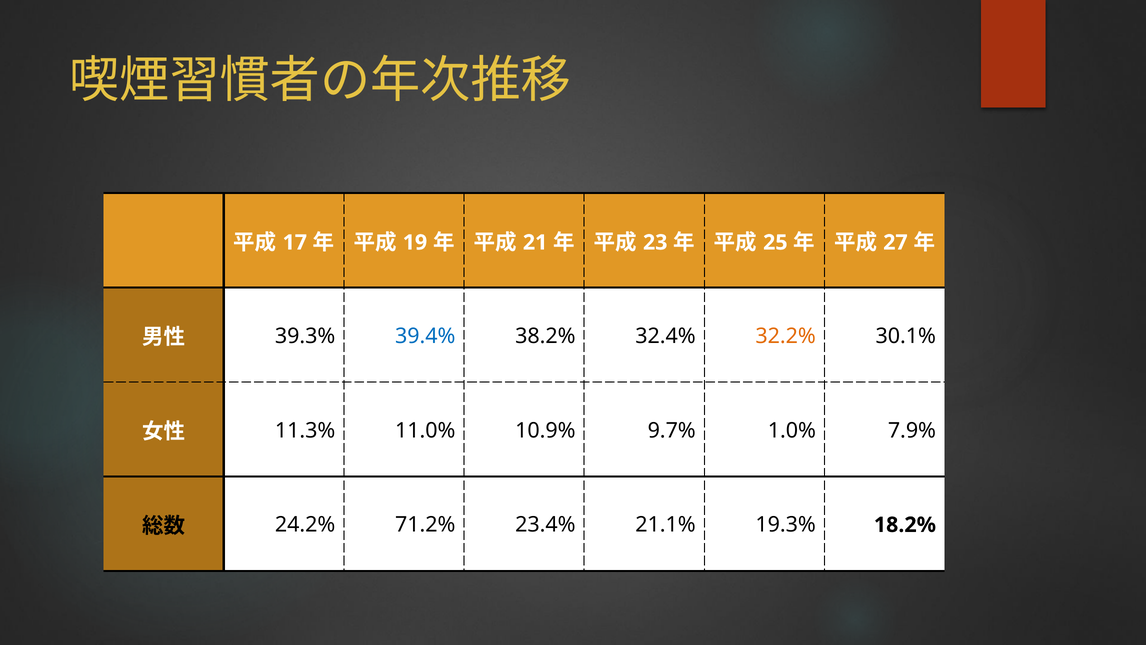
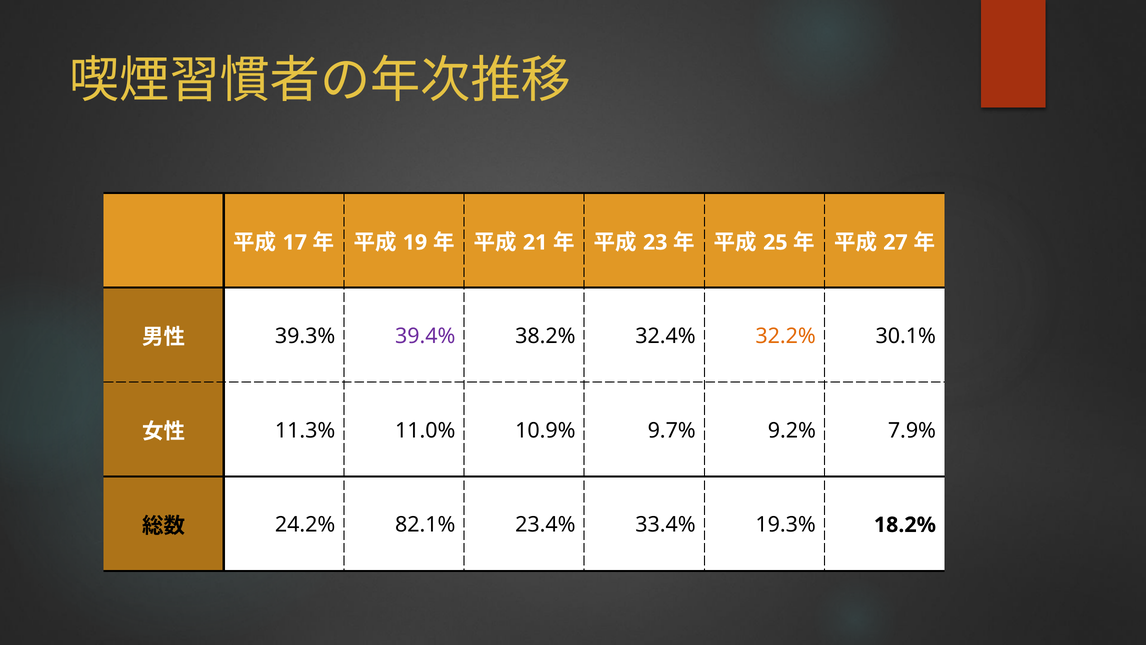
39.4% colour: blue -> purple
1.0%: 1.0% -> 9.2%
71.2%: 71.2% -> 82.1%
21.1%: 21.1% -> 33.4%
